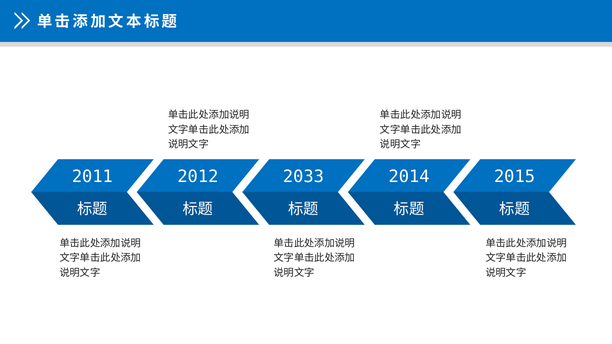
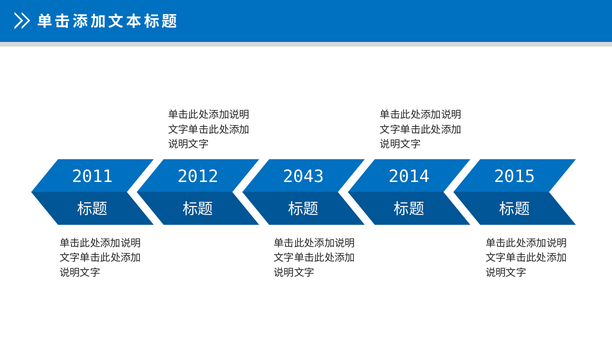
2033: 2033 -> 2043
